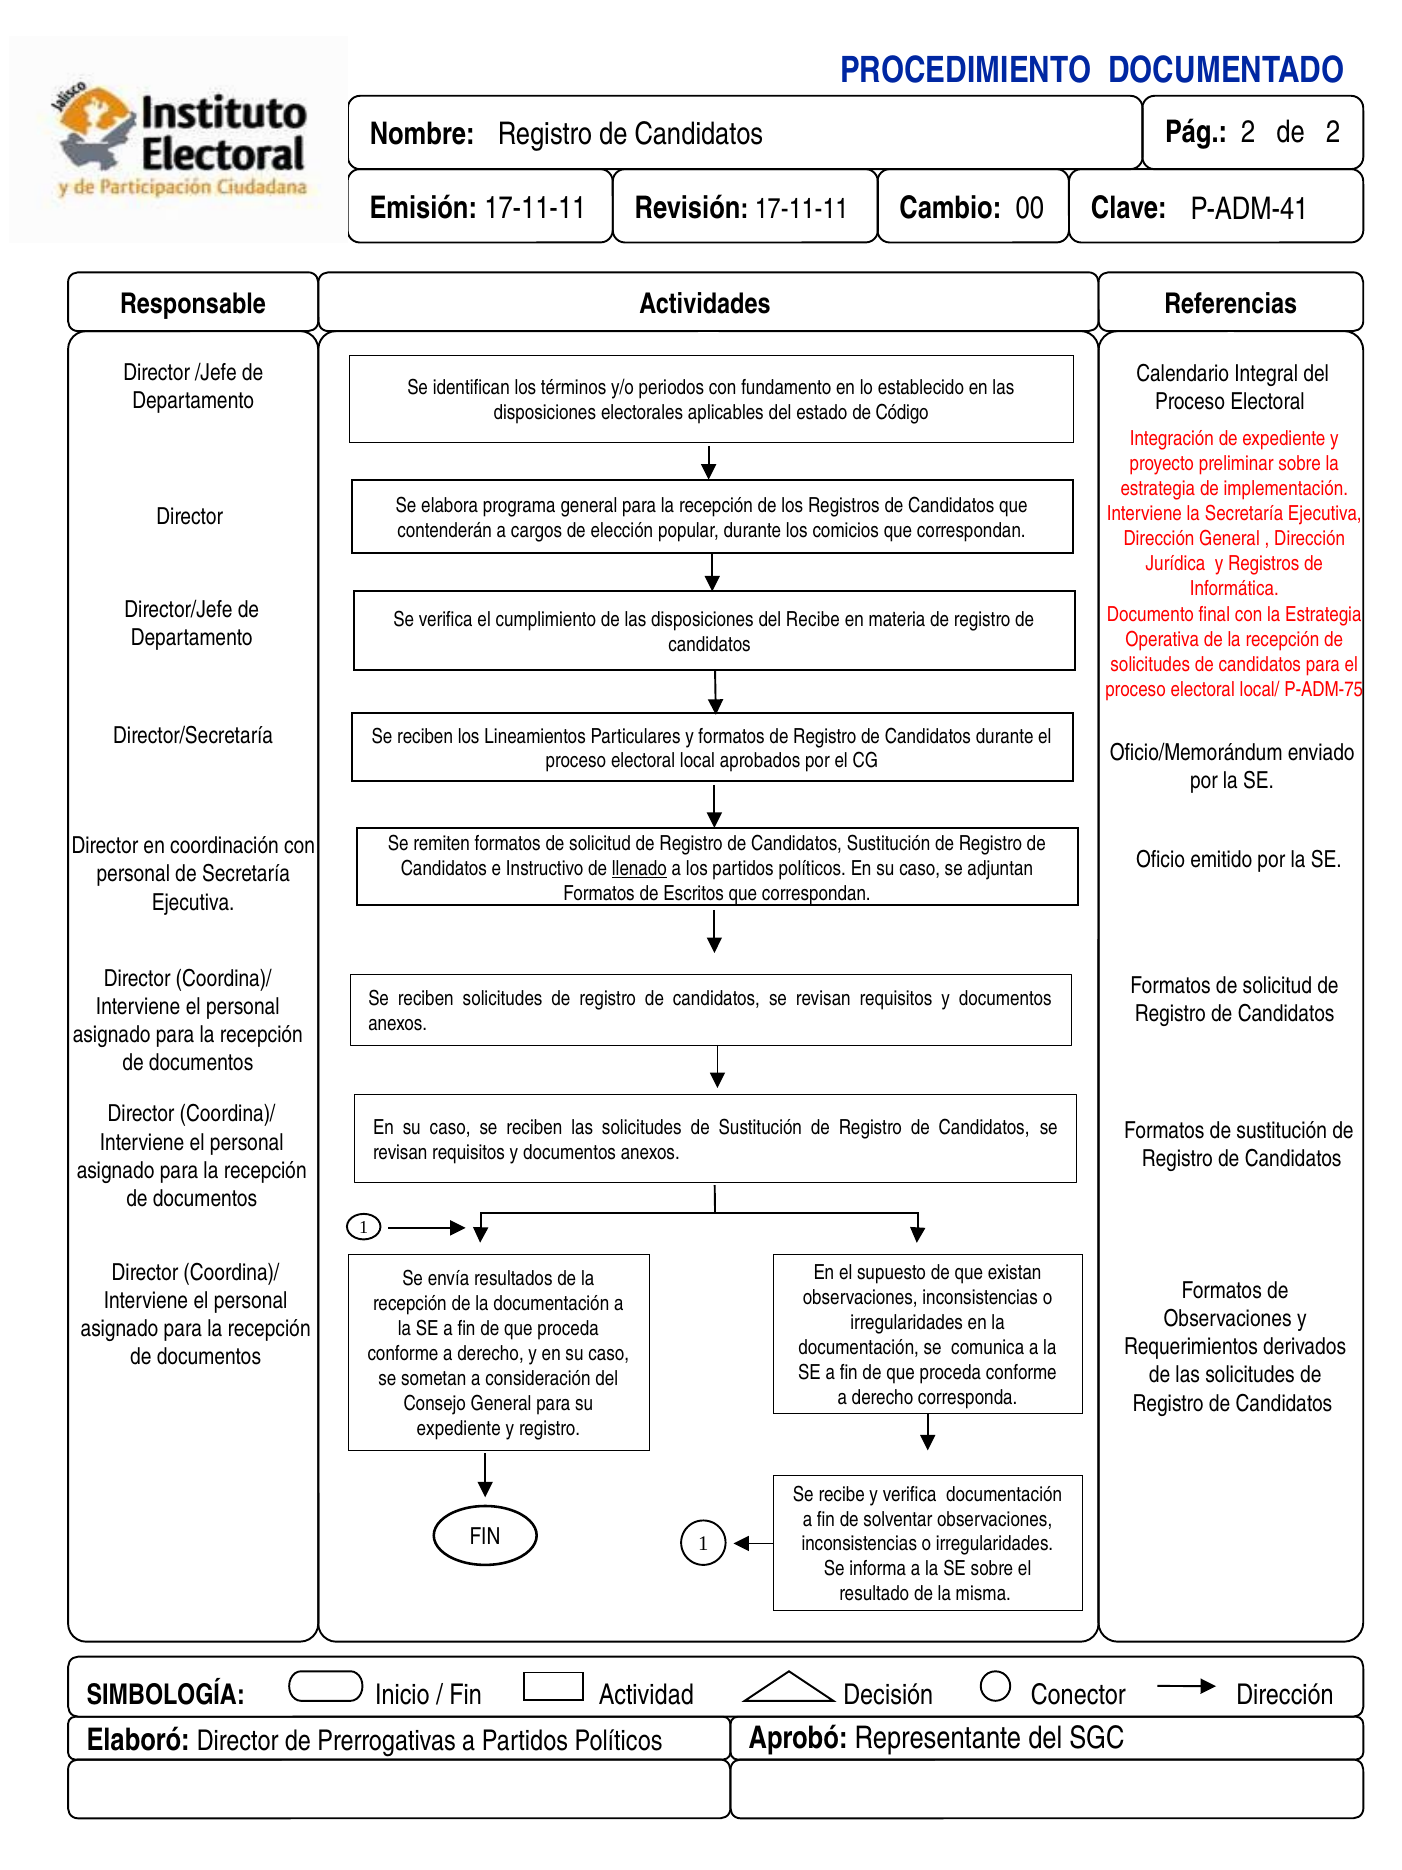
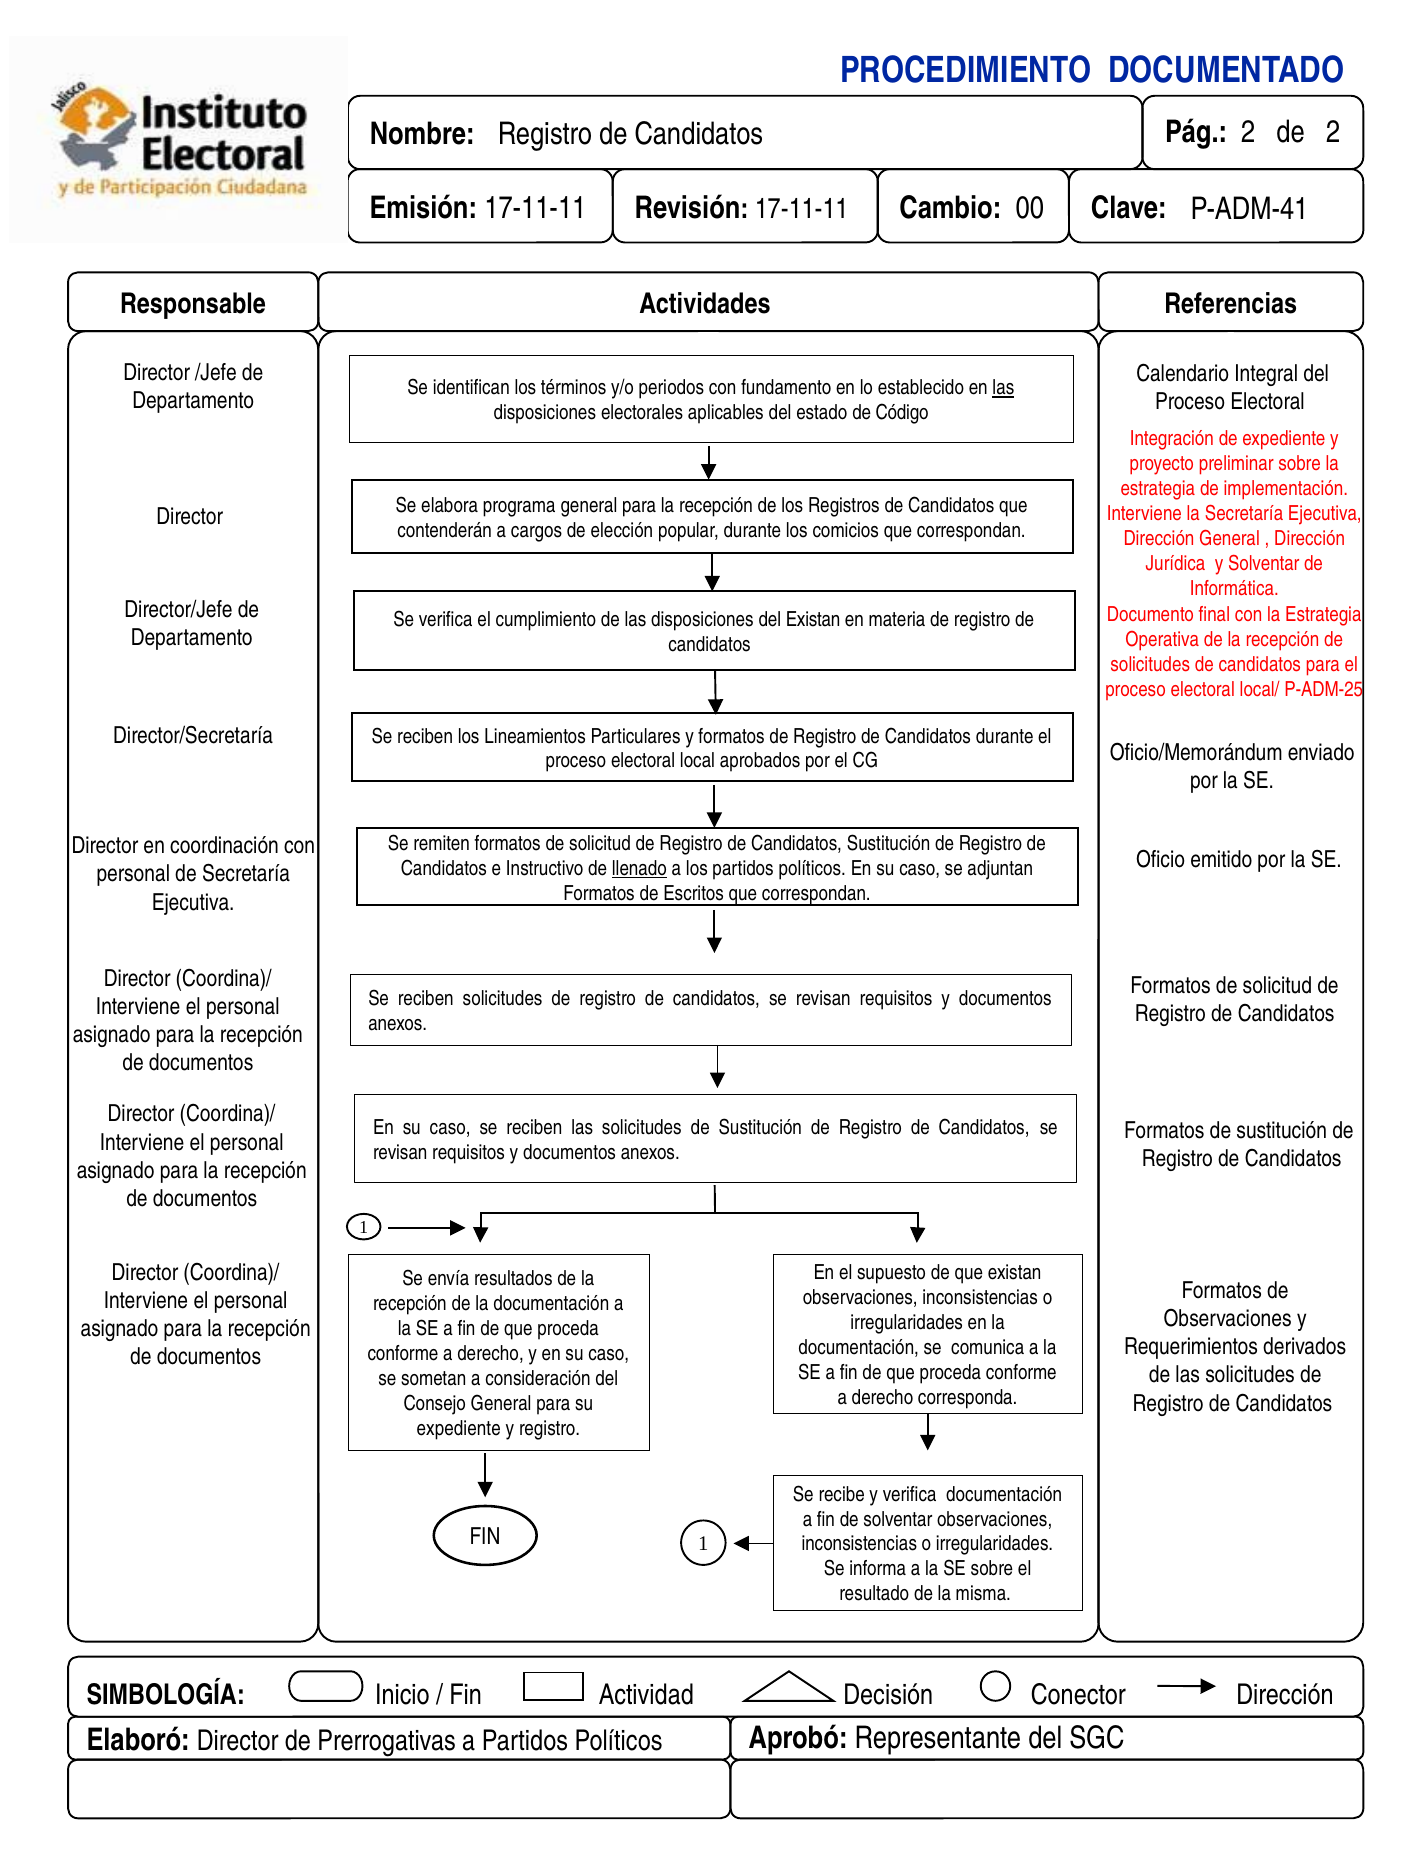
las at (1003, 388) underline: none -> present
y Registros: Registros -> Solventar
del Recibe: Recibe -> Existan
P-ADM-75: P-ADM-75 -> P-ADM-25
